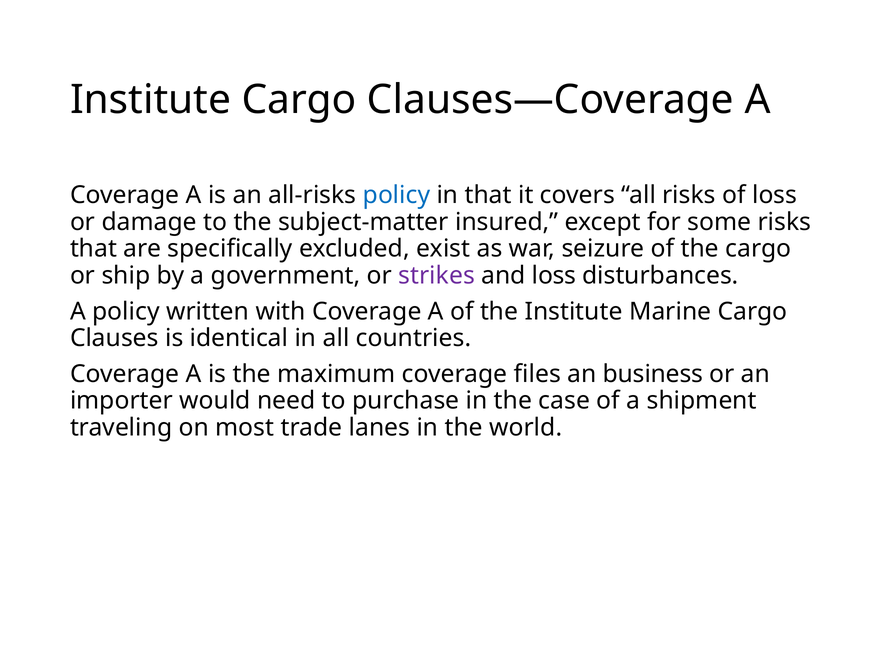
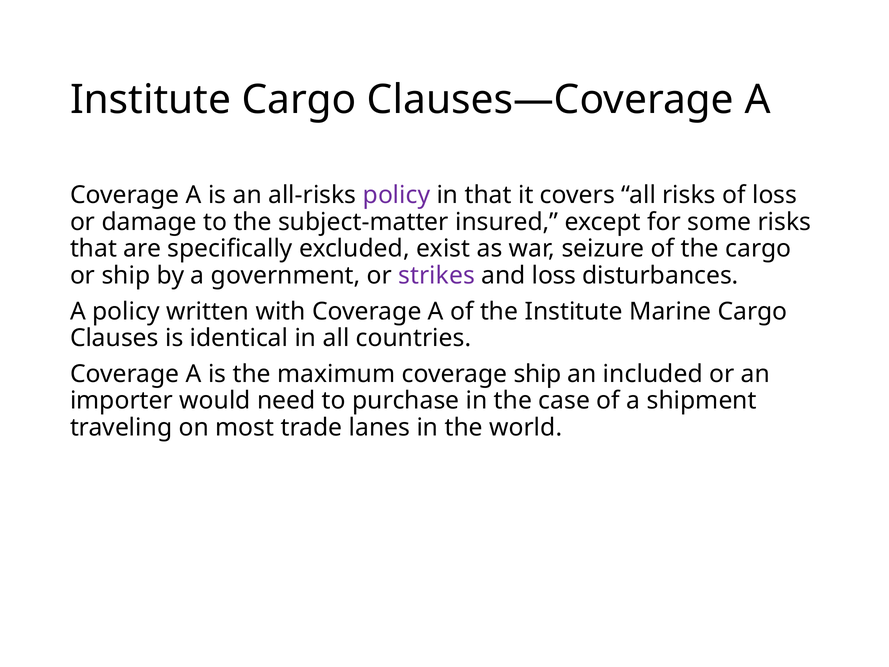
policy at (397, 195) colour: blue -> purple
coverage files: files -> ship
business: business -> included
